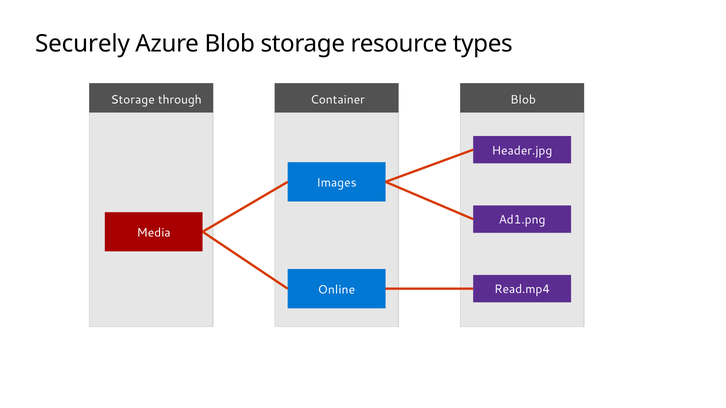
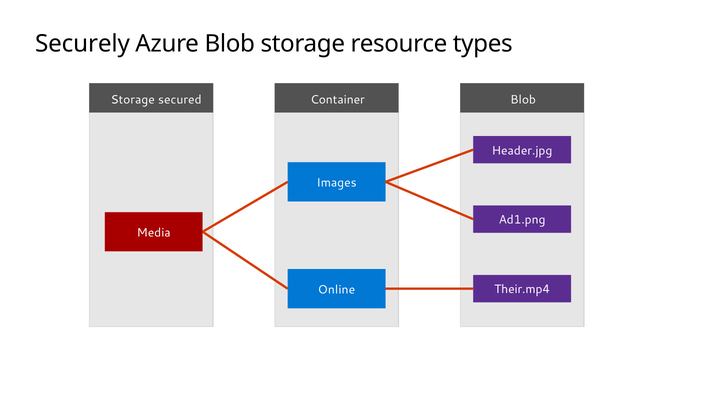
through: through -> secured
Read.mp4: Read.mp4 -> Their.mp4
